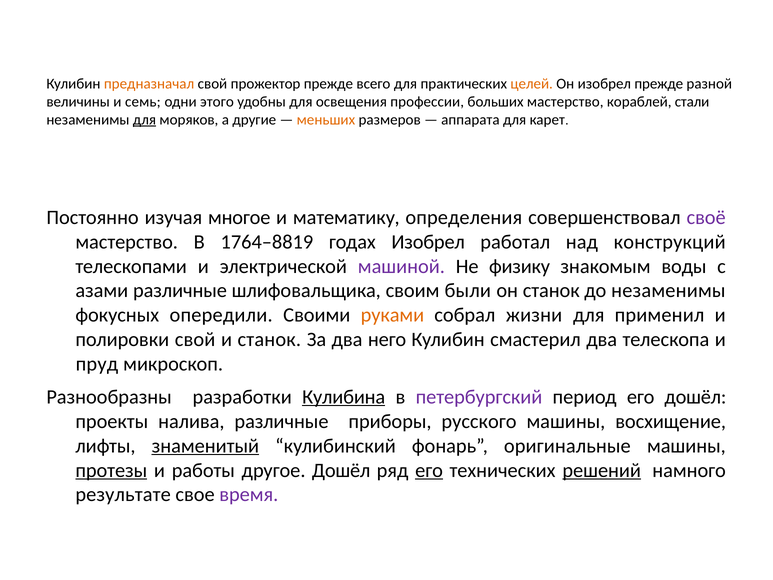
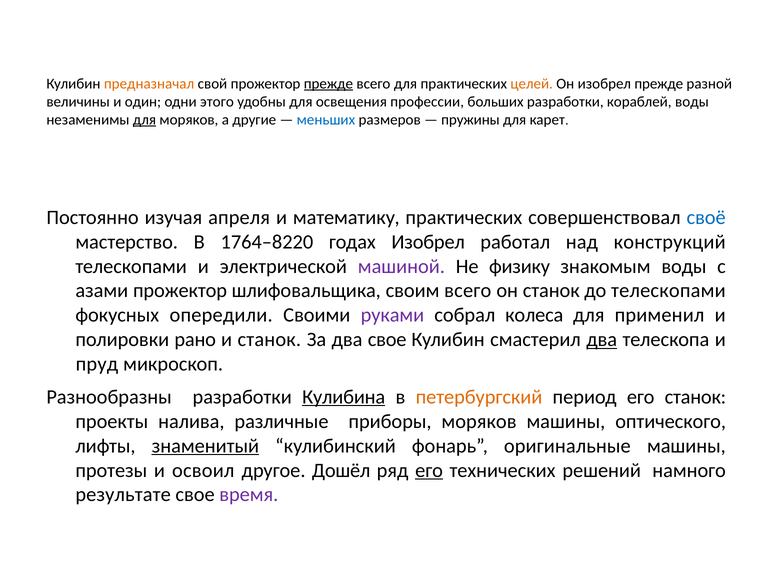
прежде at (328, 84) underline: none -> present
семь: семь -> один
больших мастерство: мастерство -> разработки
кораблей стали: стали -> воды
меньших colour: orange -> blue
аппарата: аппарата -> пружины
многое: многое -> апреля
математику определения: определения -> практических
своё colour: purple -> blue
1764–8819: 1764–8819 -> 1764–8220
азами различные: различные -> прожектор
своим были: были -> всего
до незаменимы: незаменимы -> телескопами
руками colour: orange -> purple
жизни: жизни -> колеса
полировки свой: свой -> рано
два него: него -> свое
два at (602, 340) underline: none -> present
петербургский colour: purple -> orange
его дошёл: дошёл -> станок
приборы русского: русского -> моряков
восхищение: восхищение -> оптического
протезы underline: present -> none
работы: работы -> освоил
решений underline: present -> none
